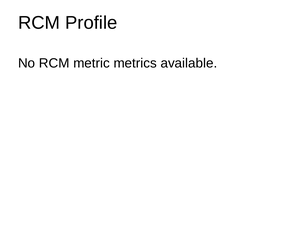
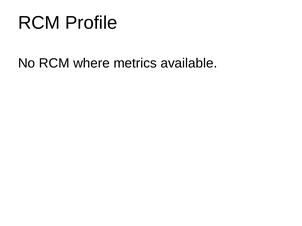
metric: metric -> where
